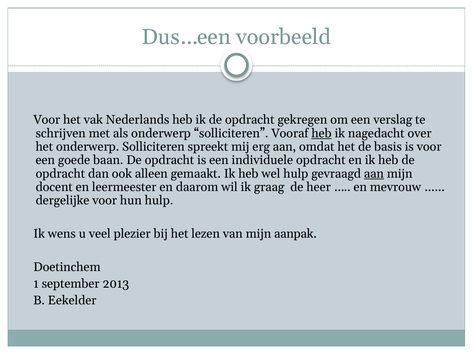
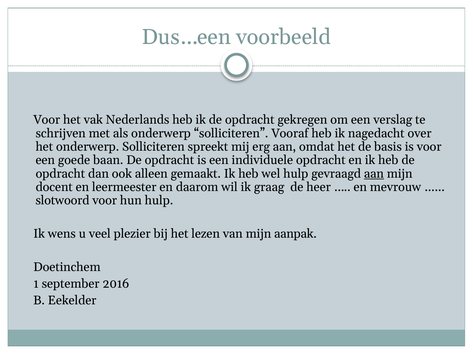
heb at (322, 134) underline: present -> none
dergelijke: dergelijke -> slotwoord
2013: 2013 -> 2016
